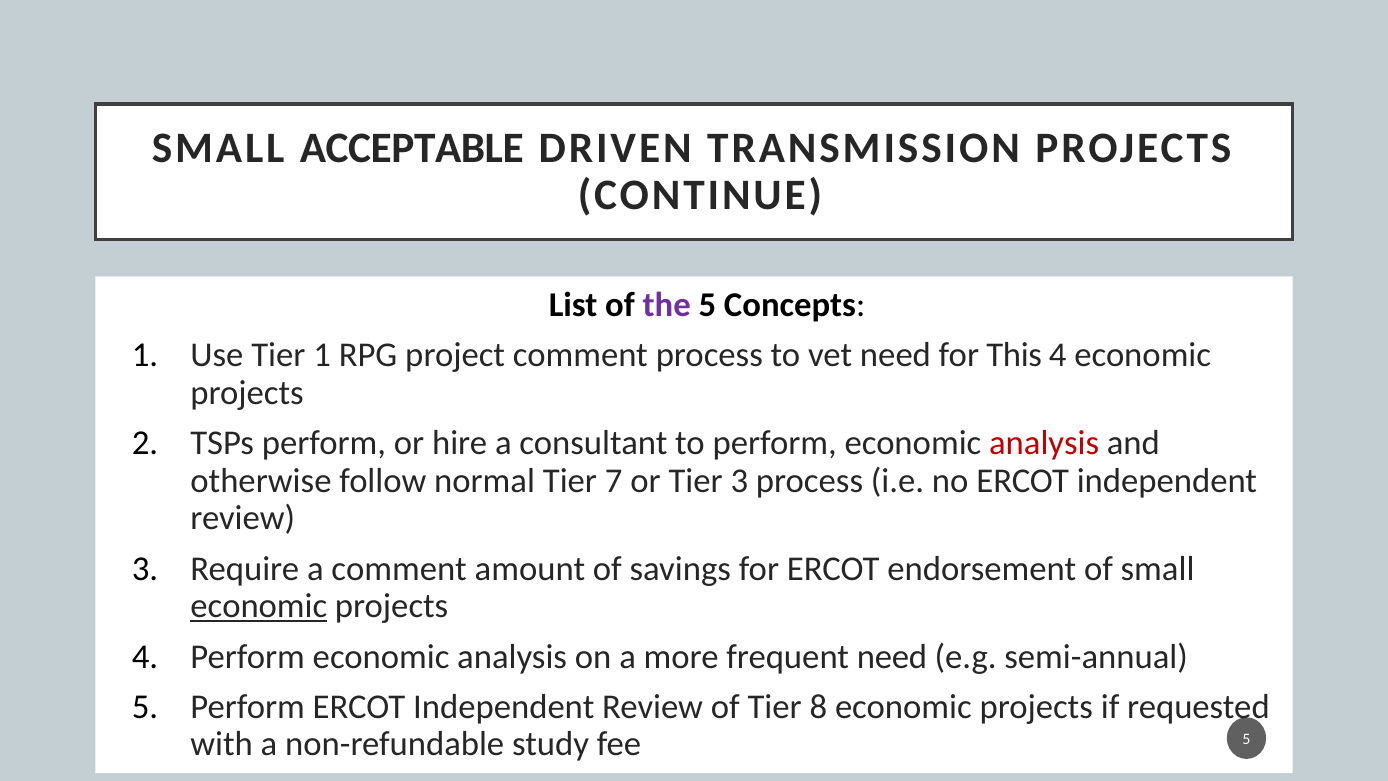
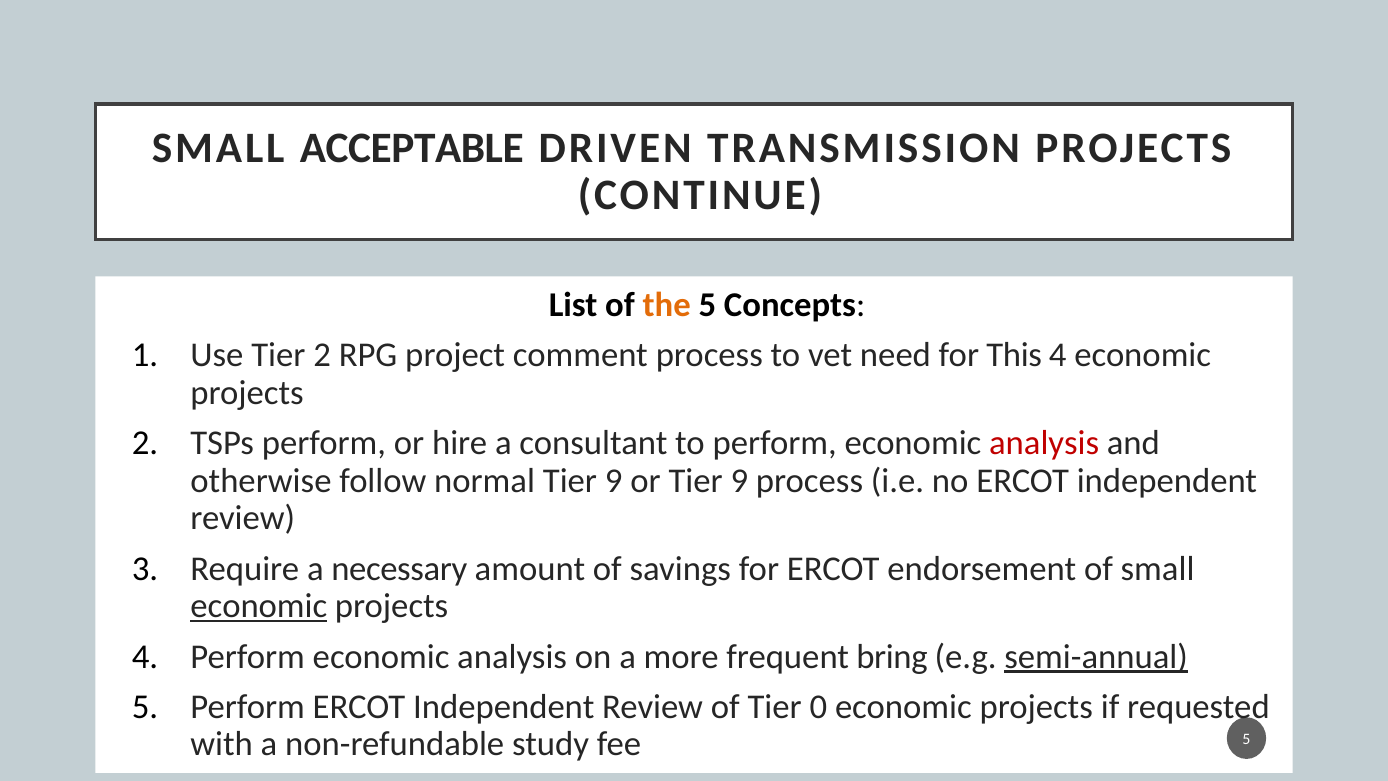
the colour: purple -> orange
Tier 1: 1 -> 2
normal Tier 7: 7 -> 9
or Tier 3: 3 -> 9
a comment: comment -> necessary
frequent need: need -> bring
semi-annual underline: none -> present
8: 8 -> 0
